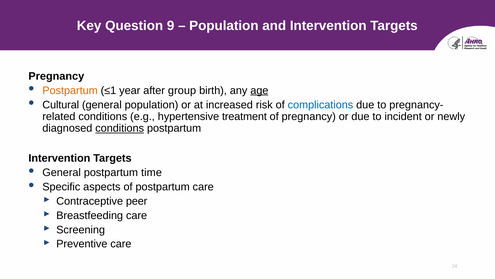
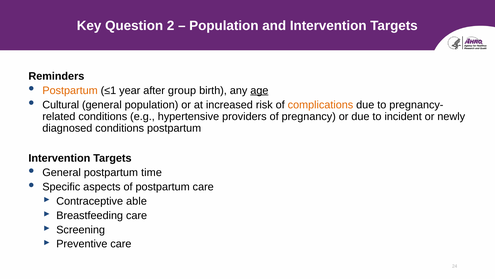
9: 9 -> 2
Pregnancy at (56, 76): Pregnancy -> Reminders
complications colour: blue -> orange
treatment: treatment -> providers
conditions at (120, 128) underline: present -> none
peer: peer -> able
